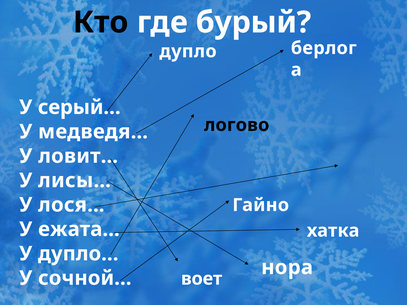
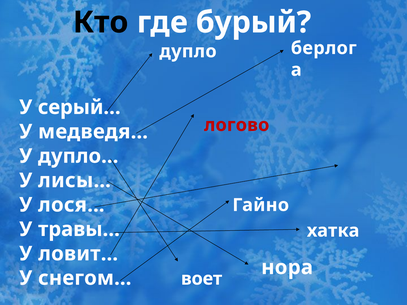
логово colour: black -> red
ловит…: ловит… -> дупло…
ежата…: ежата… -> травы…
дупло…: дупло… -> ловит…
сочной…: сочной… -> снегом…
